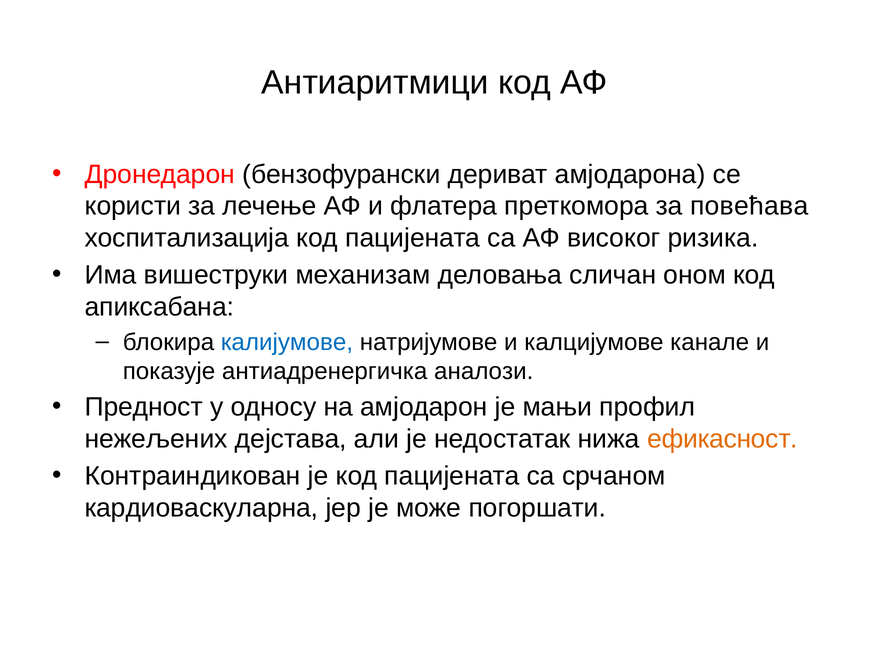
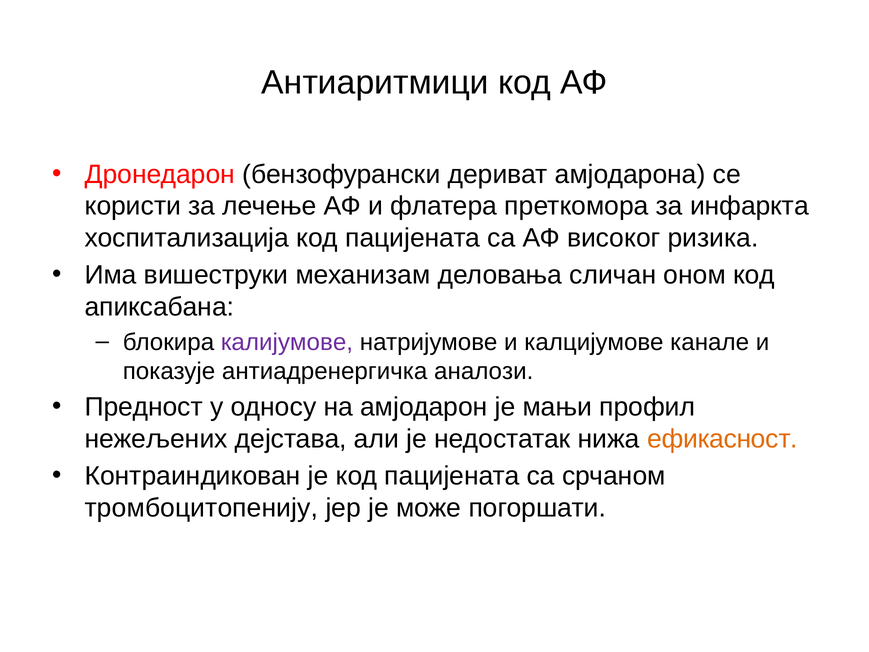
повећава: повећава -> инфаркта
калијумове colour: blue -> purple
кардиоваскуларна: кардиоваскуларна -> тромбоцитопенију
